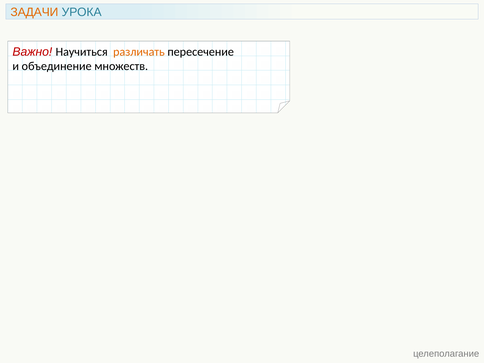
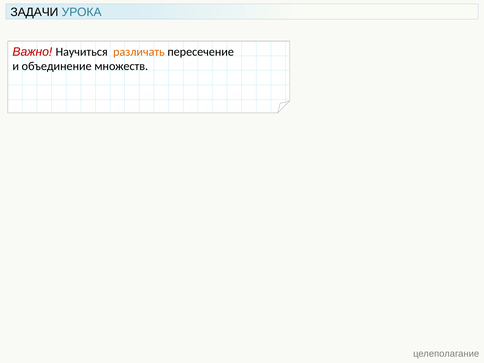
ЗАДАЧИ colour: orange -> black
